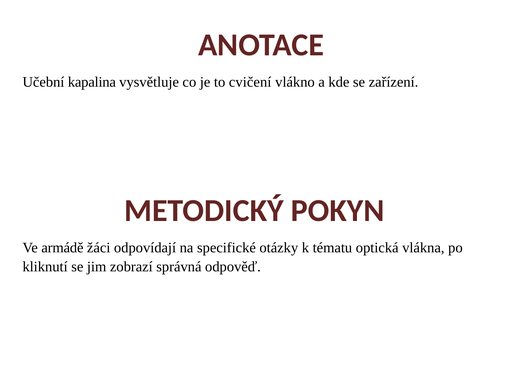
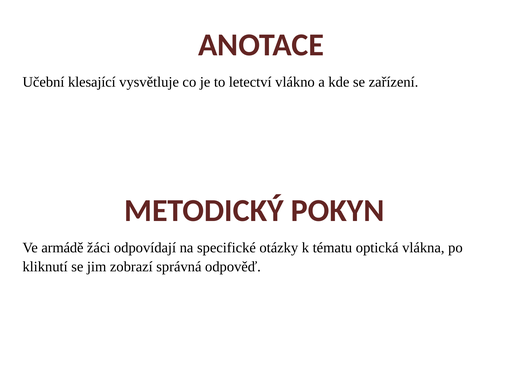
kapalina: kapalina -> klesající
cvičení: cvičení -> letectví
